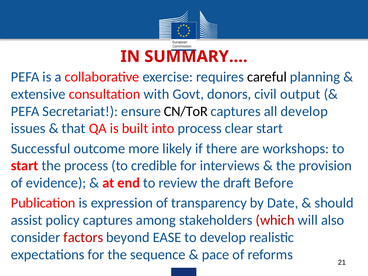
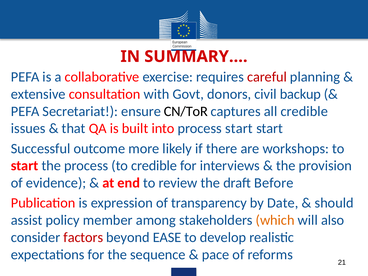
careful colour: black -> red
output: output -> backup
all develop: develop -> credible
process clear: clear -> start
policy captures: captures -> member
which colour: red -> orange
